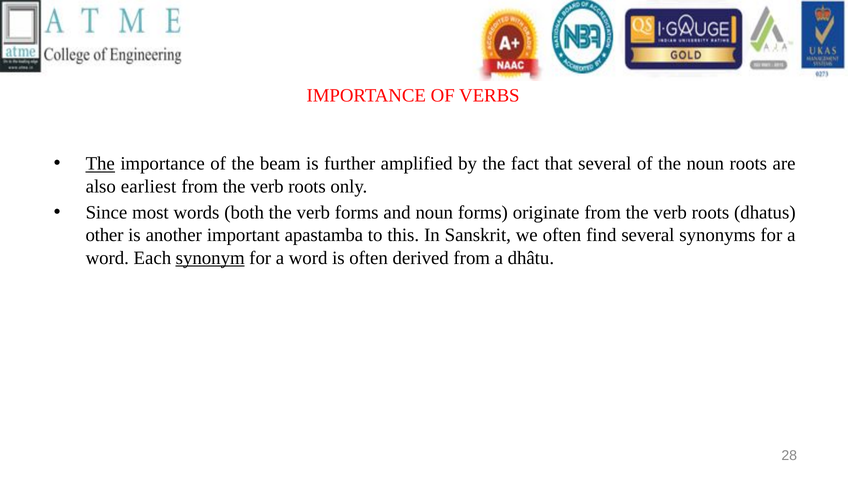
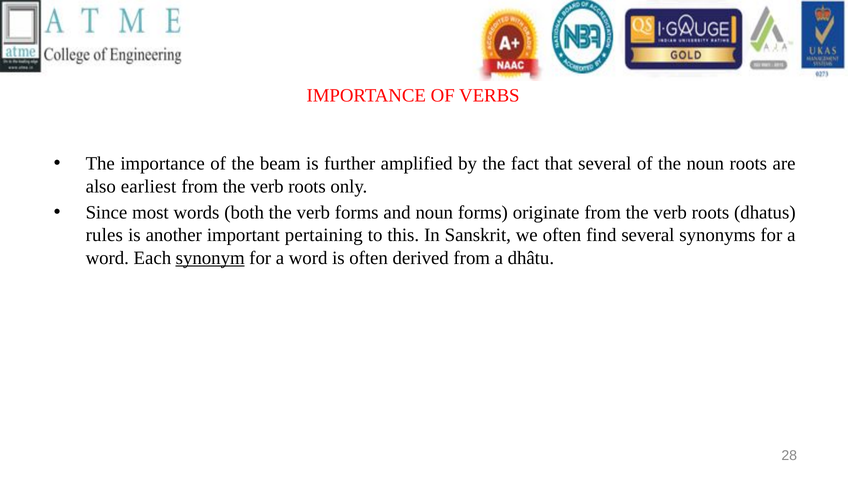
The at (100, 164) underline: present -> none
other: other -> rules
apastamba: apastamba -> pertaining
